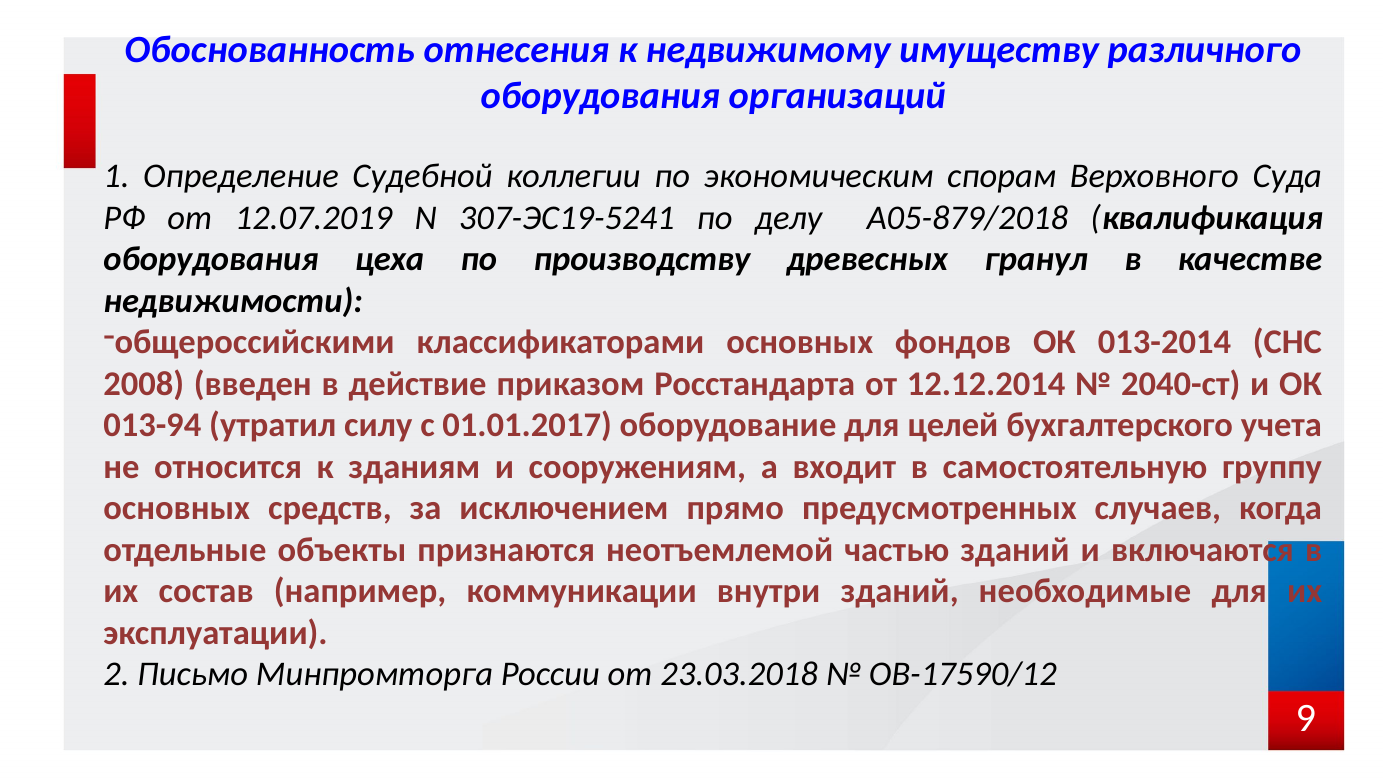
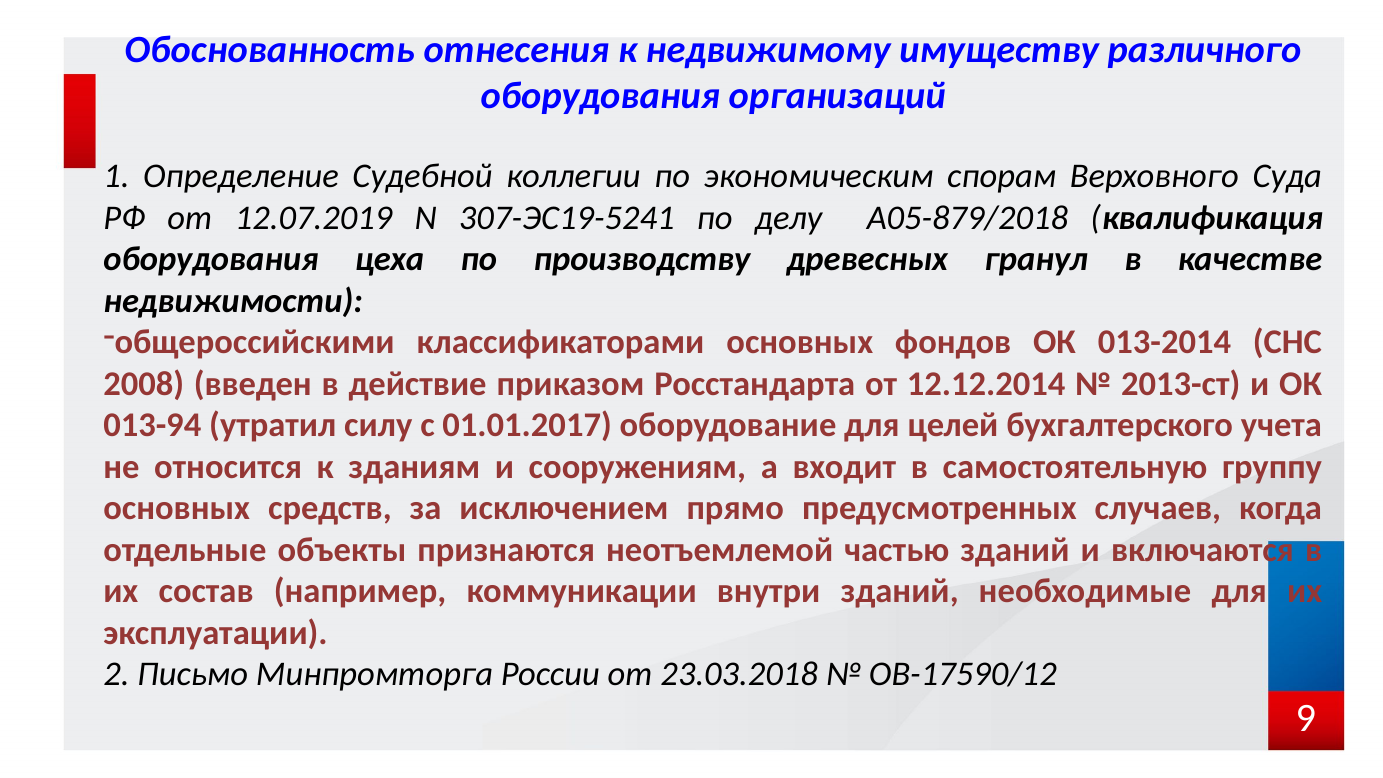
2040-ст: 2040-ст -> 2013-ст
